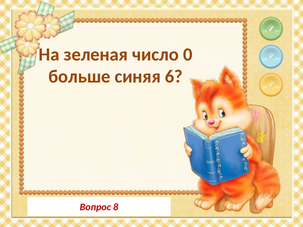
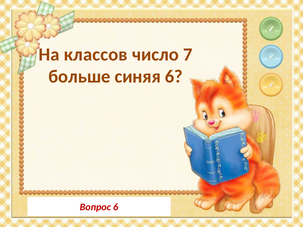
зеленая: зеленая -> классов
0: 0 -> 7
Вопрос 8: 8 -> 6
